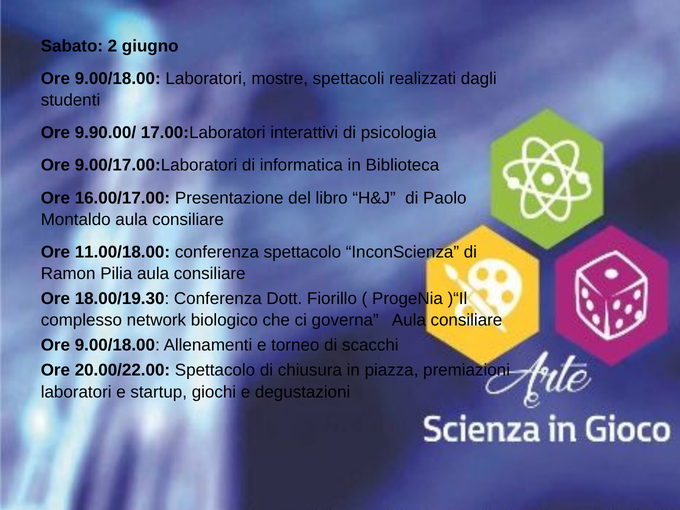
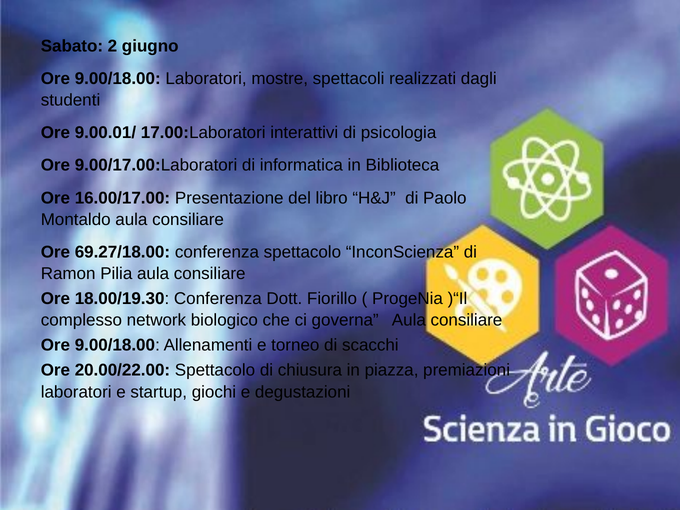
9.90.00/: 9.90.00/ -> 9.00.01/
11.00/18.00: 11.00/18.00 -> 69.27/18.00
